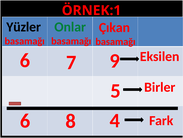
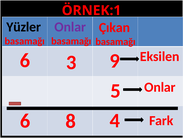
Onlar at (70, 27) colour: green -> purple
7: 7 -> 3
Birler at (160, 87): Birler -> Onlar
